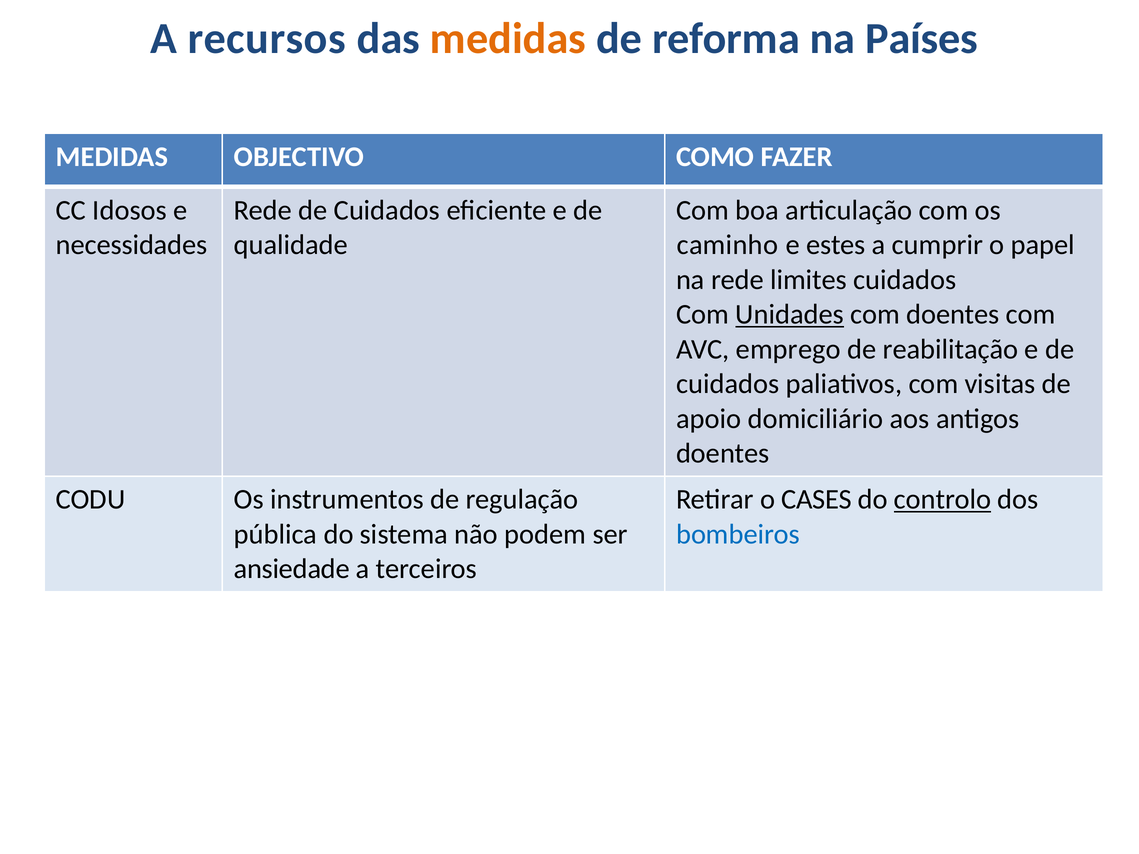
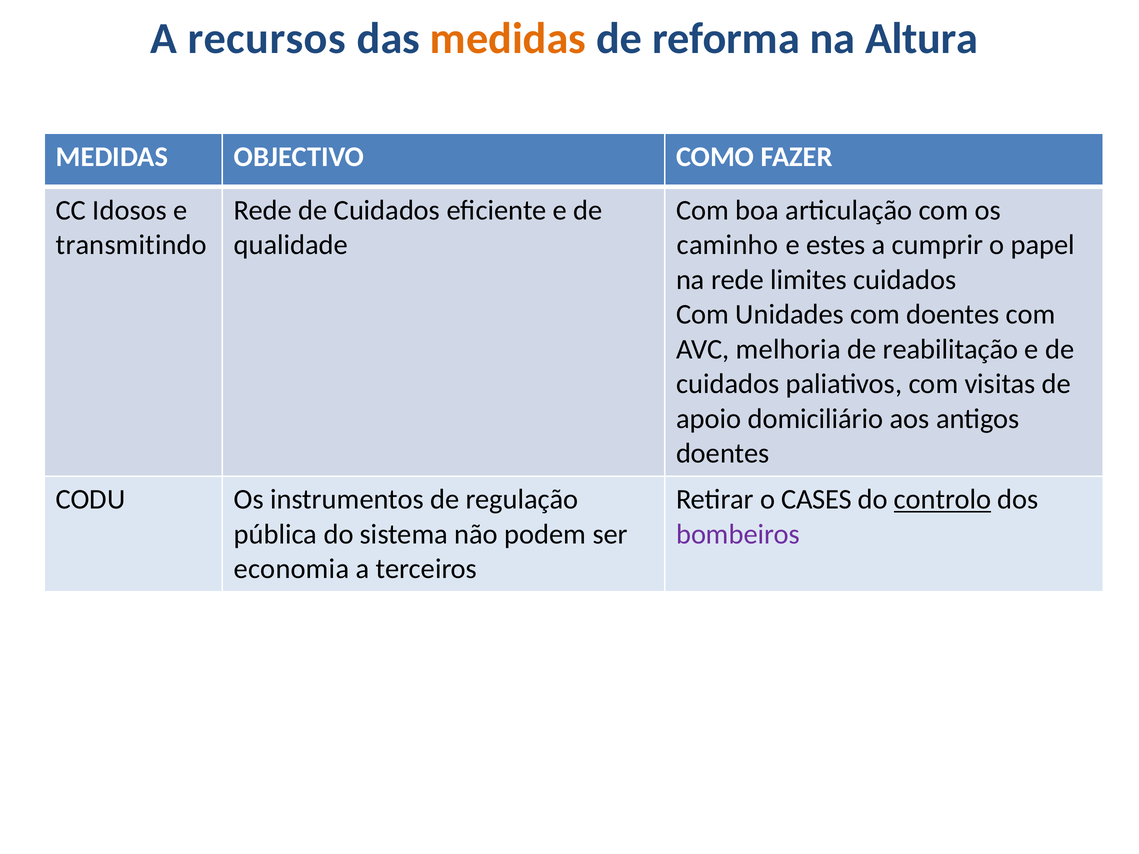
Países: Países -> Altura
necessidades: necessidades -> transmitindo
Unidades underline: present -> none
emprego: emprego -> melhoria
bombeiros colour: blue -> purple
ansiedade: ansiedade -> economia
